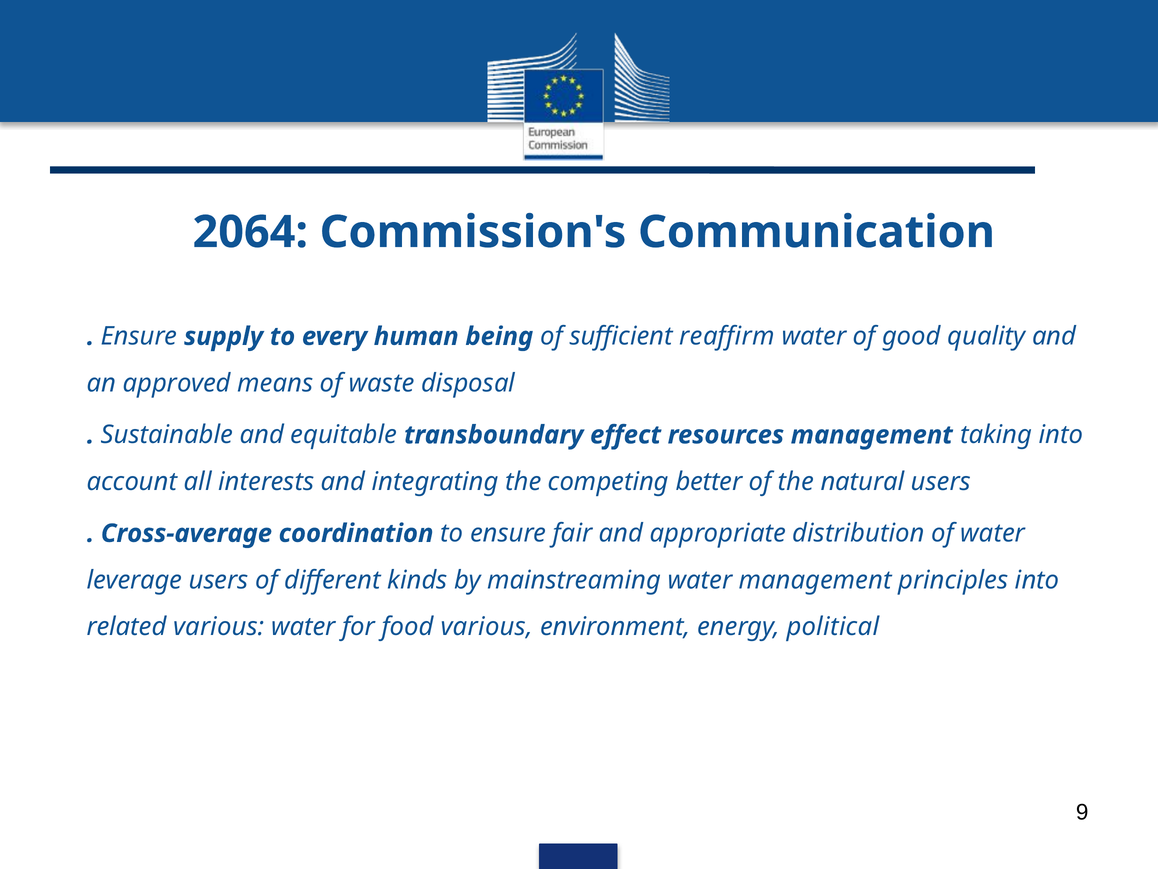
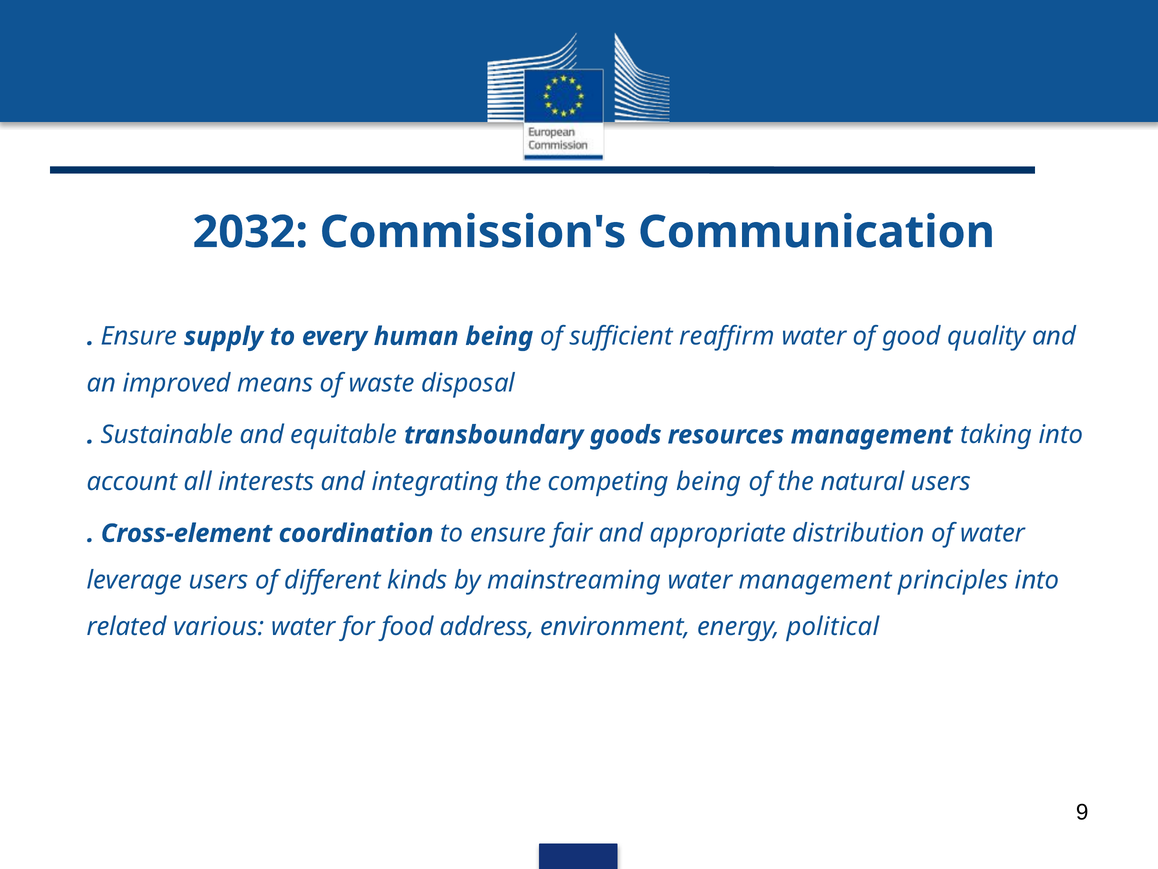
2064: 2064 -> 2032
approved: approved -> improved
effect: effect -> goods
competing better: better -> being
Cross-average: Cross-average -> Cross-element
food various: various -> address
